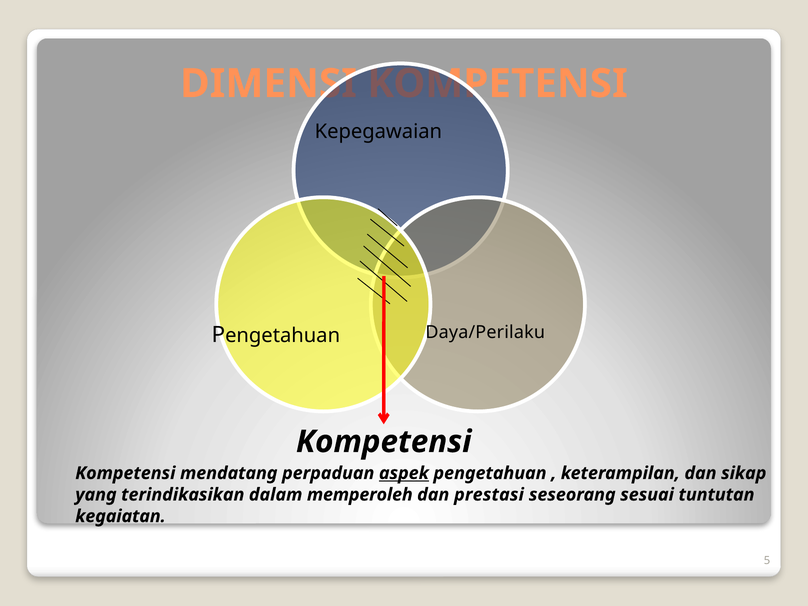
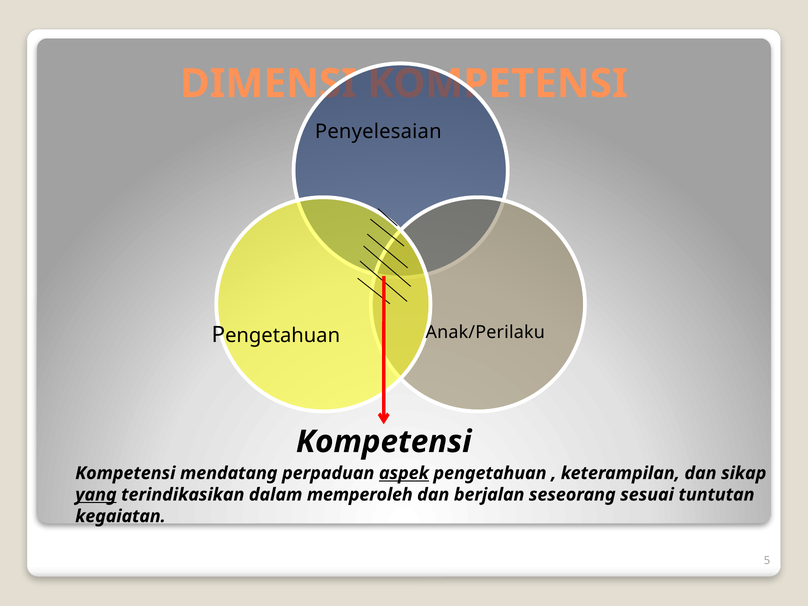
Kepegawaian: Kepegawaian -> Penyelesaian
Daya/Perilaku: Daya/Perilaku -> Anak/Perilaku
yang underline: none -> present
prestasi: prestasi -> berjalan
